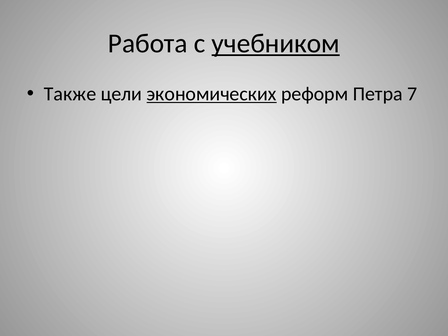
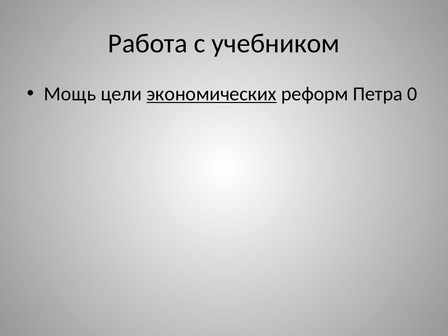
учебником underline: present -> none
Также: Также -> Мощь
7: 7 -> 0
